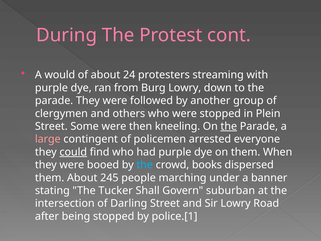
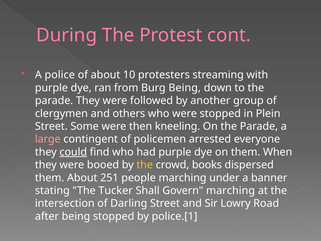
would: would -> police
24: 24 -> 10
Burg Lowry: Lowry -> Being
the at (229, 126) underline: present -> none
the at (145, 165) colour: light blue -> yellow
245: 245 -> 251
Govern suburban: suburban -> marching
